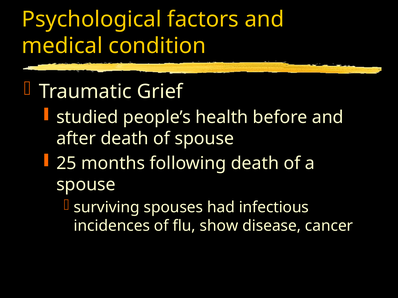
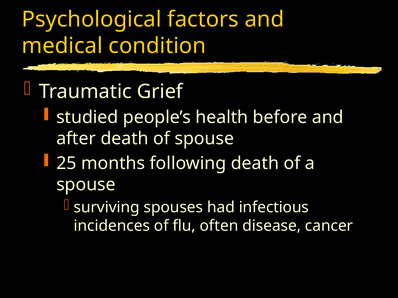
show: show -> often
